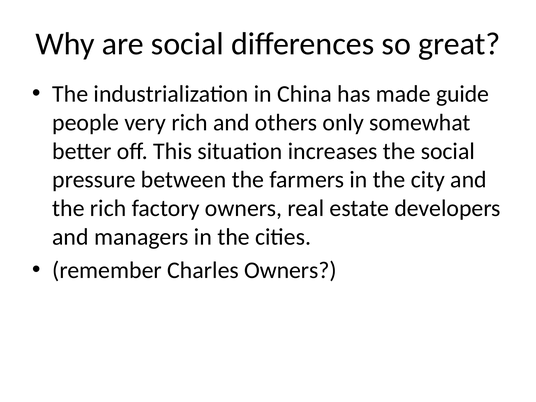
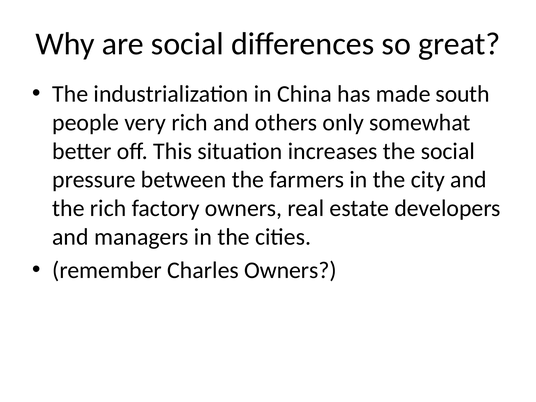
guide: guide -> south
